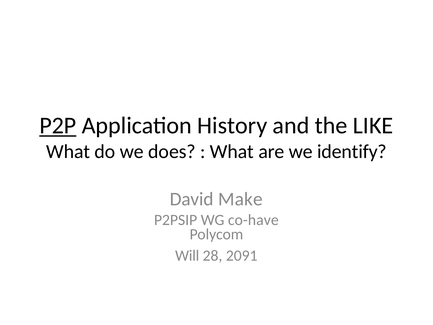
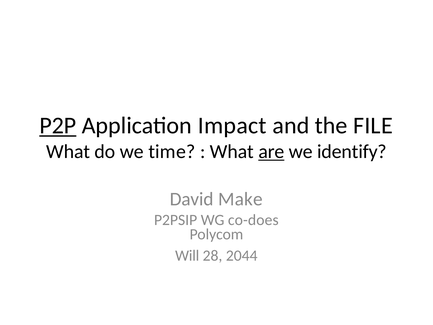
History: History -> Impact
LIKE: LIKE -> FILE
does: does -> time
are underline: none -> present
co-have: co-have -> co-does
2091: 2091 -> 2044
